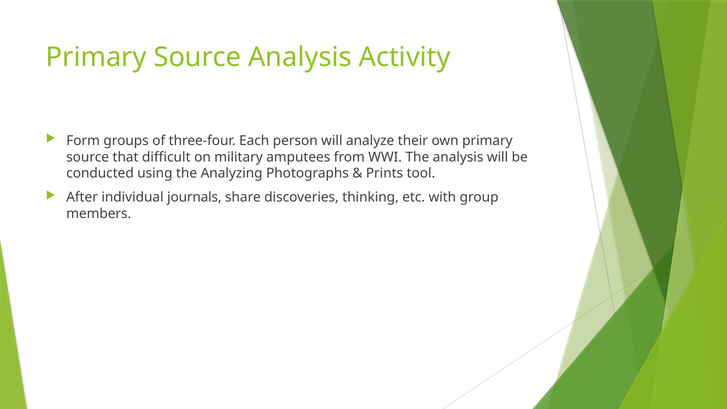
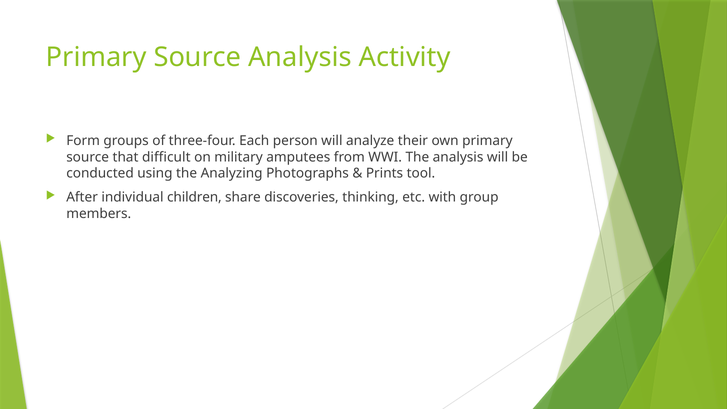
journals: journals -> children
